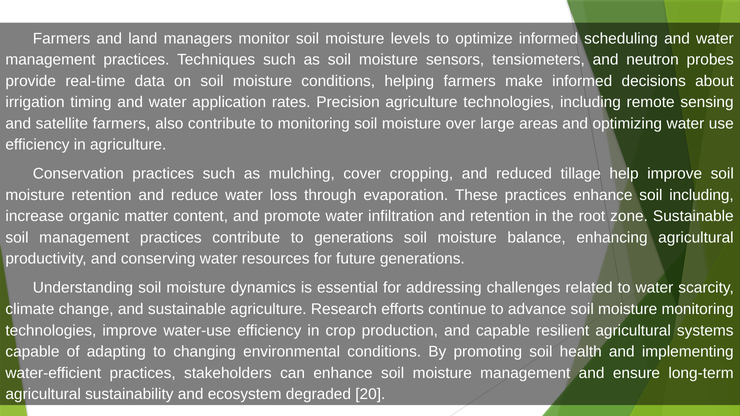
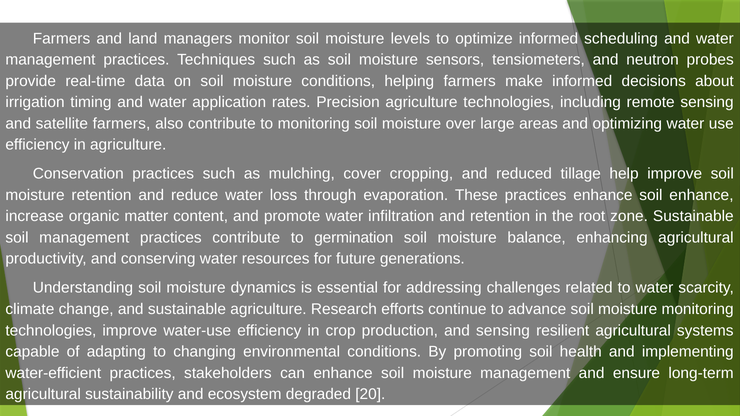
soil including: including -> enhance
to generations: generations -> germination
and capable: capable -> sensing
